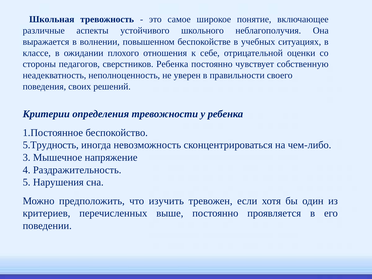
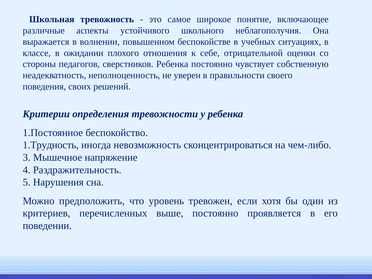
5.Трудность: 5.Трудность -> 1.Трудность
изучить: изучить -> уровень
